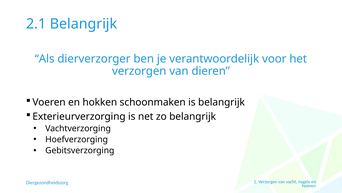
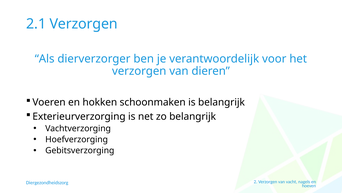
2.1 Belangrijk: Belangrijk -> Verzorgen
